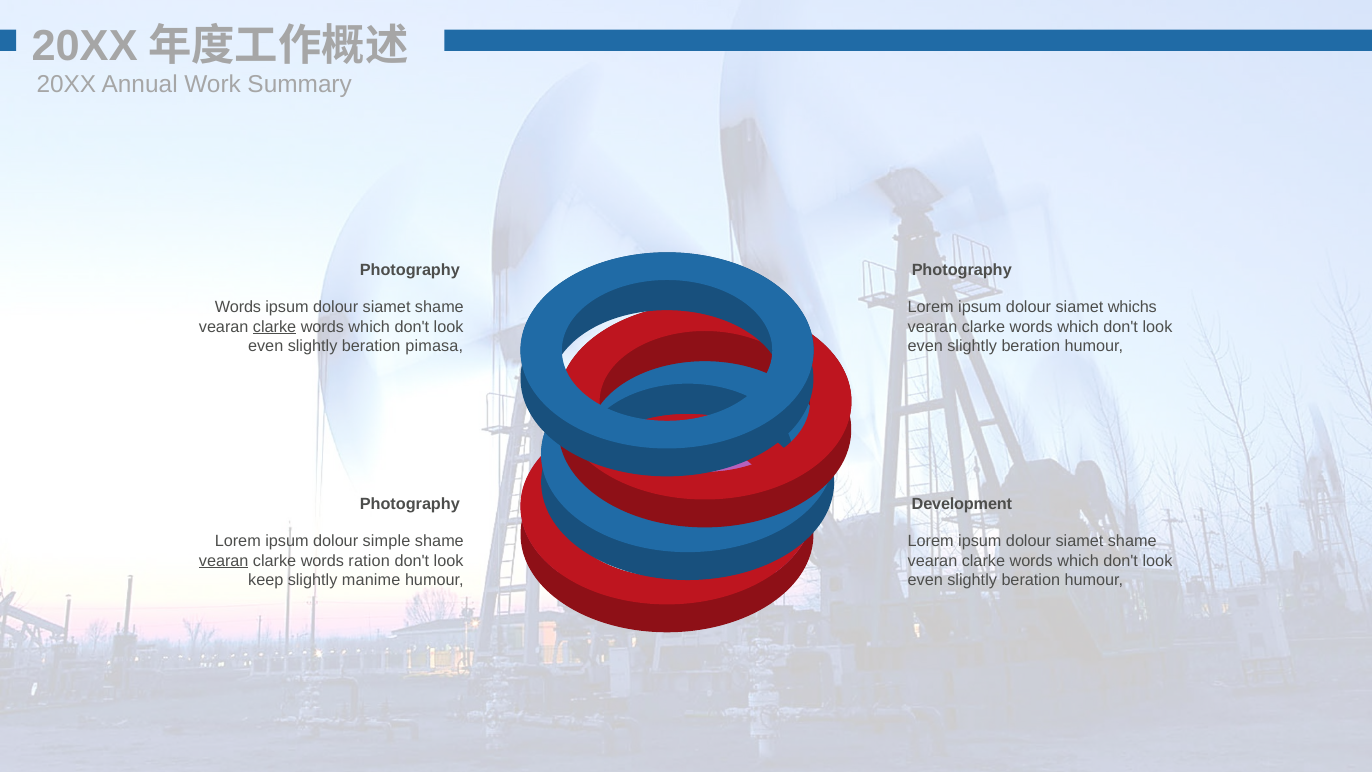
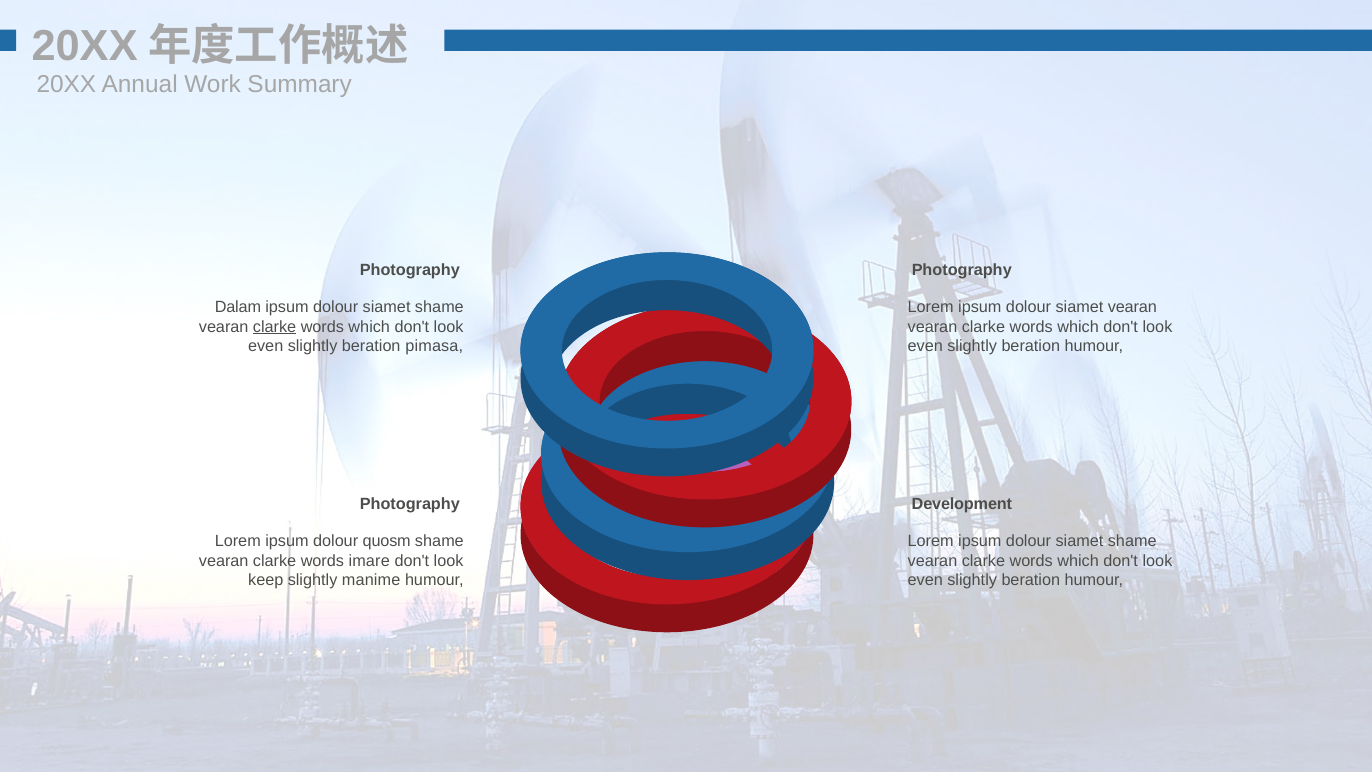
Words at (238, 307): Words -> Dalam
siamet whichs: whichs -> vearan
simple: simple -> quosm
vearan at (224, 560) underline: present -> none
ration: ration -> imare
